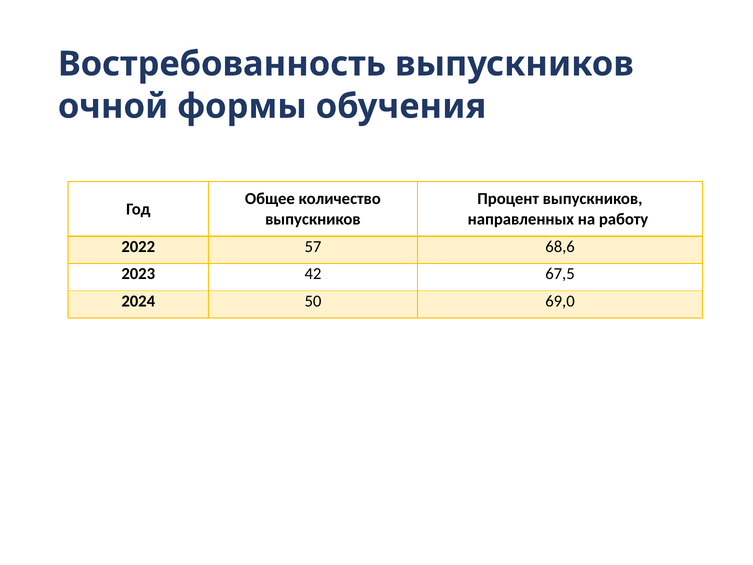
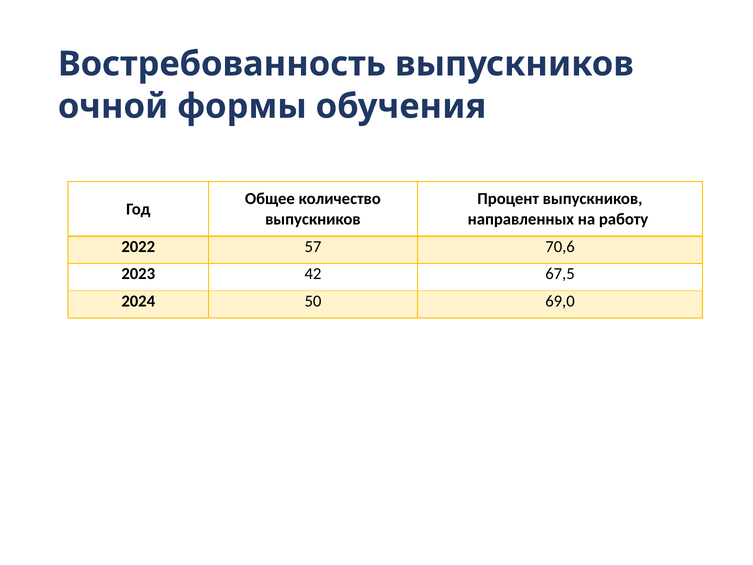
68,6: 68,6 -> 70,6
